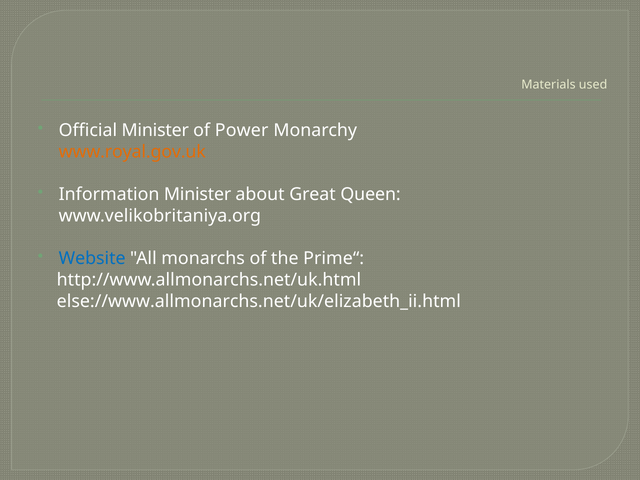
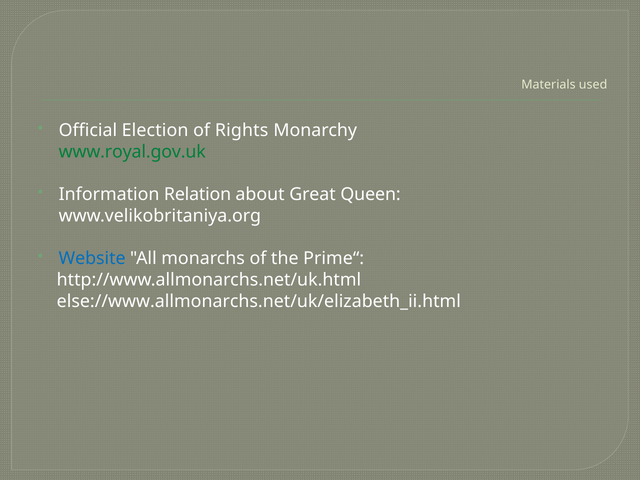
Official Minister: Minister -> Election
Power: Power -> Rights
www.royal.gov.uk colour: orange -> green
Information Minister: Minister -> Relation
